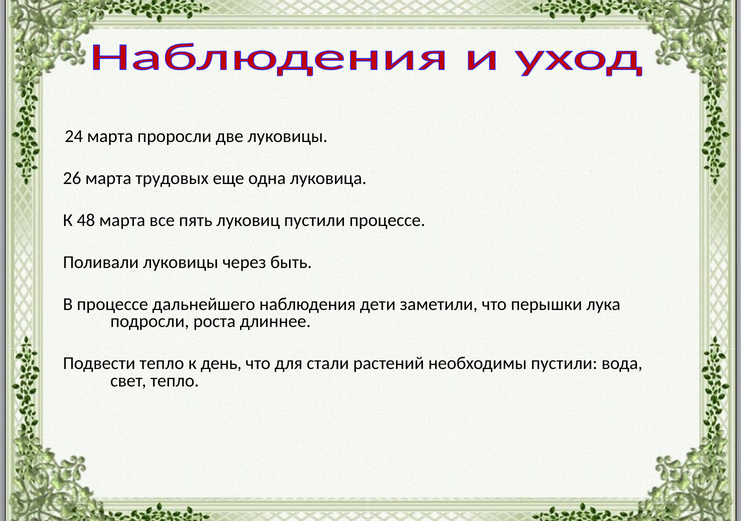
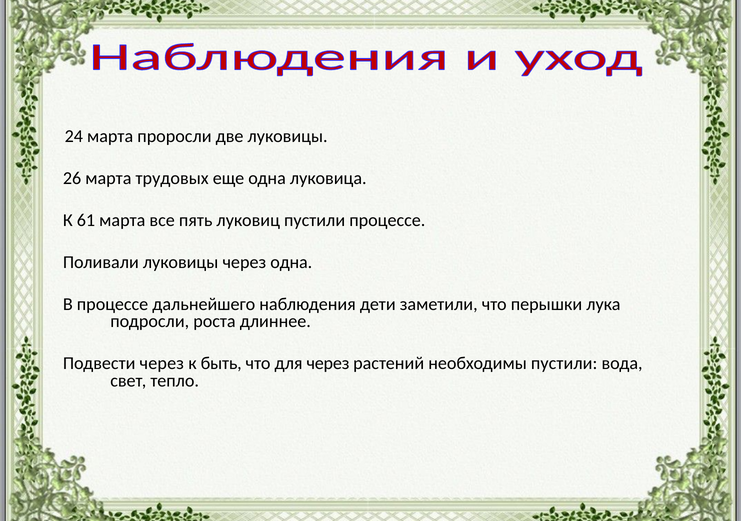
48: 48 -> 61
через быть: быть -> одна
Подвести тепло: тепло -> через
день: день -> быть
для стали: стали -> через
